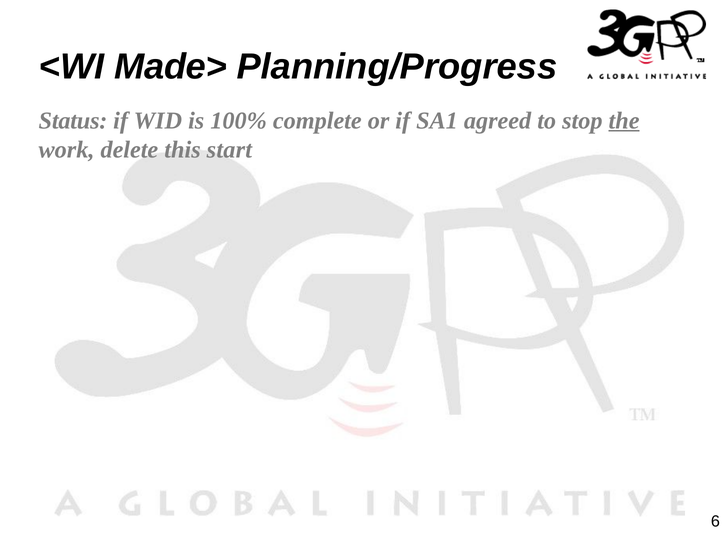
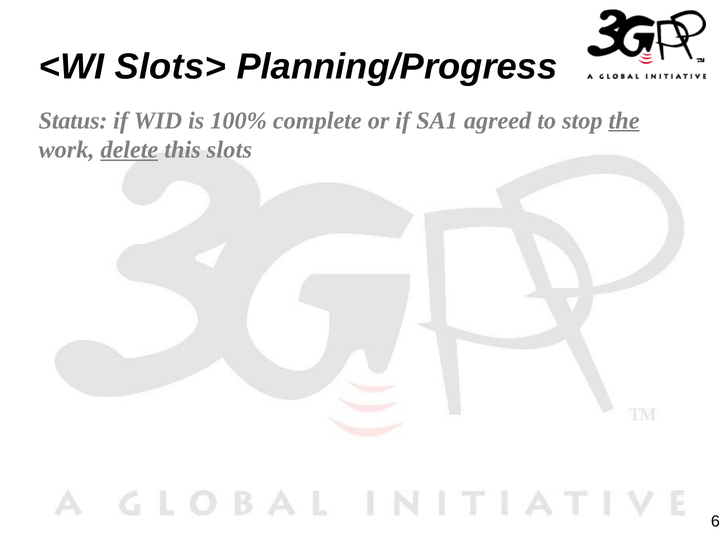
Made>: Made> -> Slots>
delete underline: none -> present
start: start -> slots
